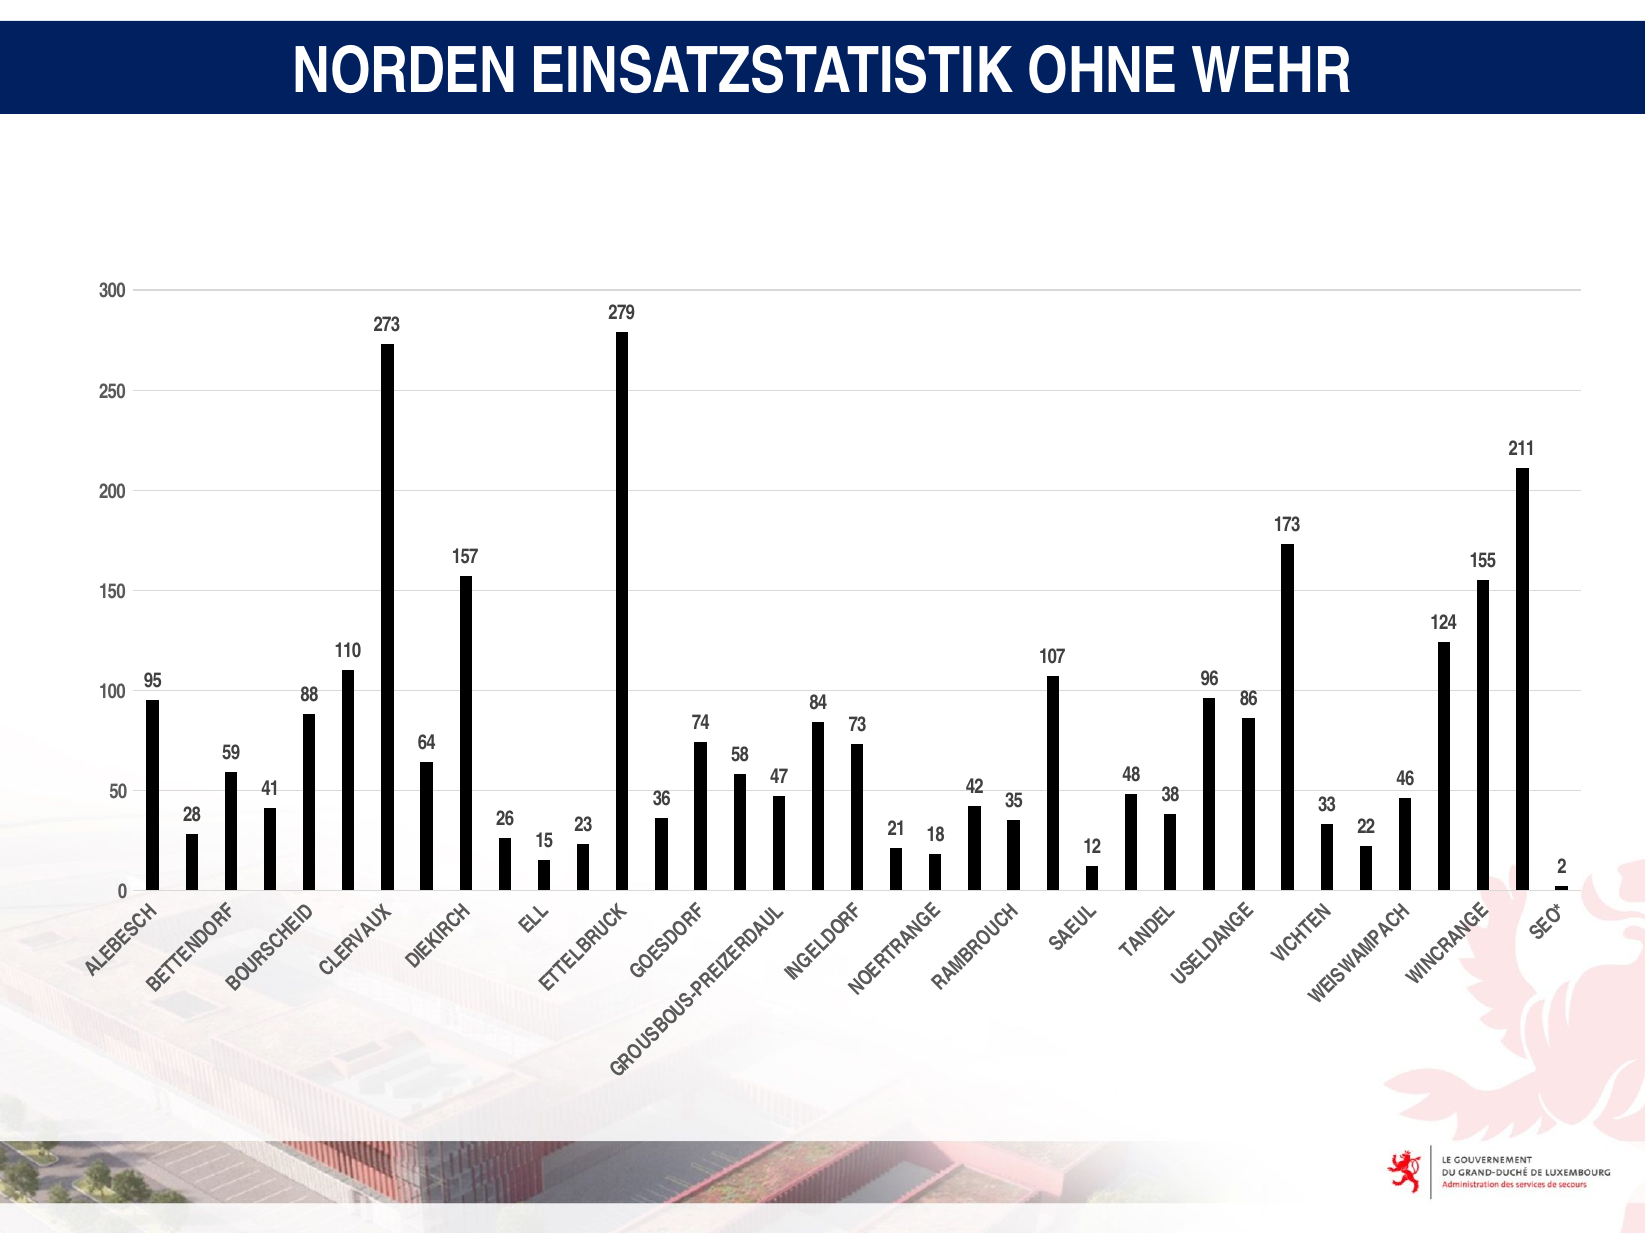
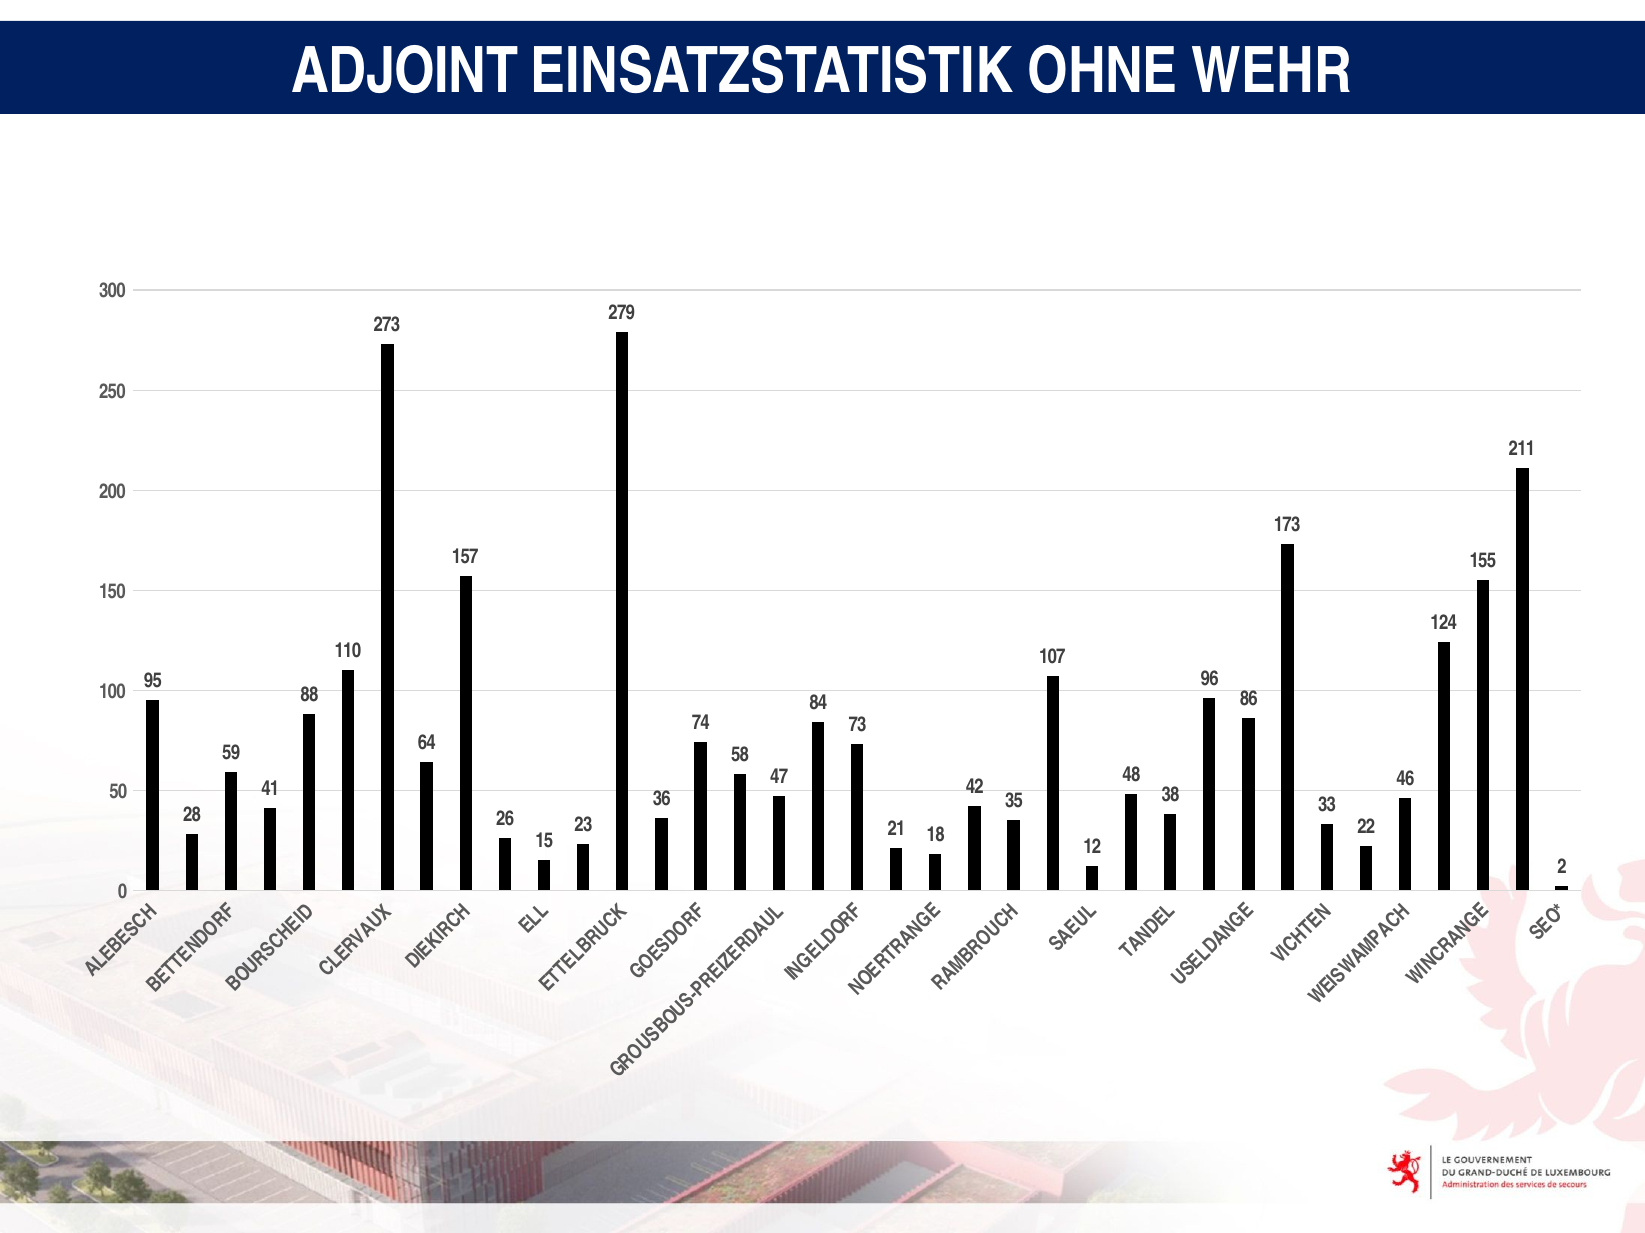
NORDEN: NORDEN -> ADJOINT
